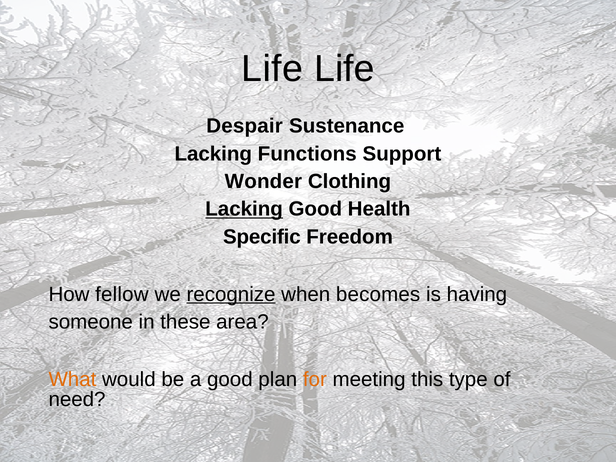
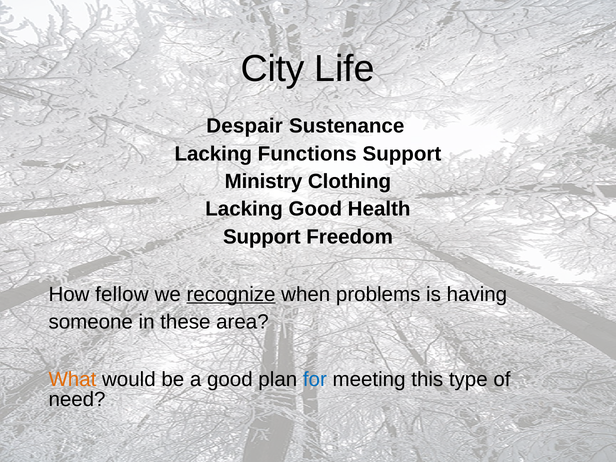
Life at (272, 69): Life -> City
Wonder: Wonder -> Ministry
Lacking at (244, 209) underline: present -> none
Specific at (262, 237): Specific -> Support
becomes: becomes -> problems
for colour: orange -> blue
